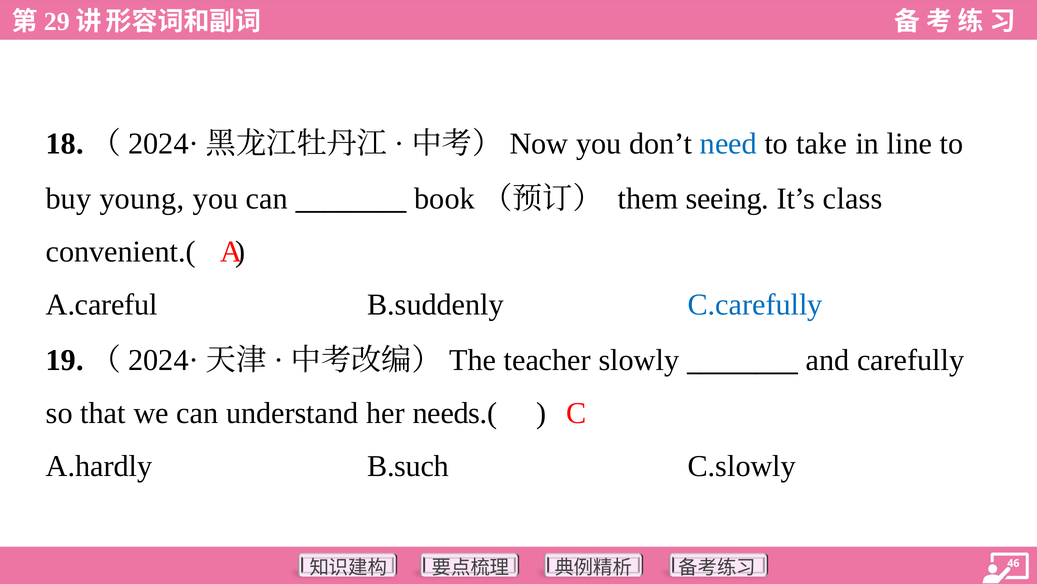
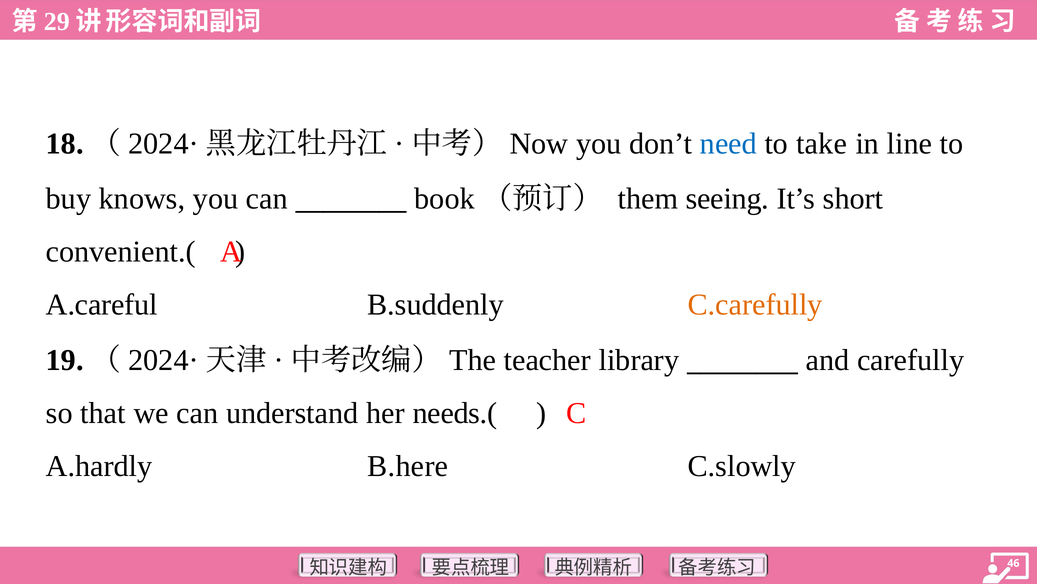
young: young -> knows
class: class -> short
C.carefully colour: blue -> orange
slowly: slowly -> library
B.such: B.such -> B.here
